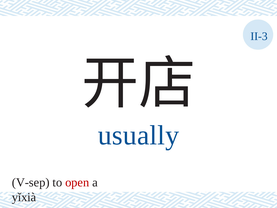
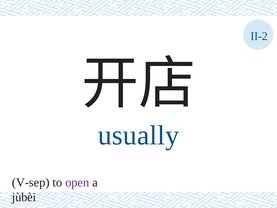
II-3: II-3 -> II-2
open colour: red -> purple
yǐxià: yǐxià -> jùbèi
